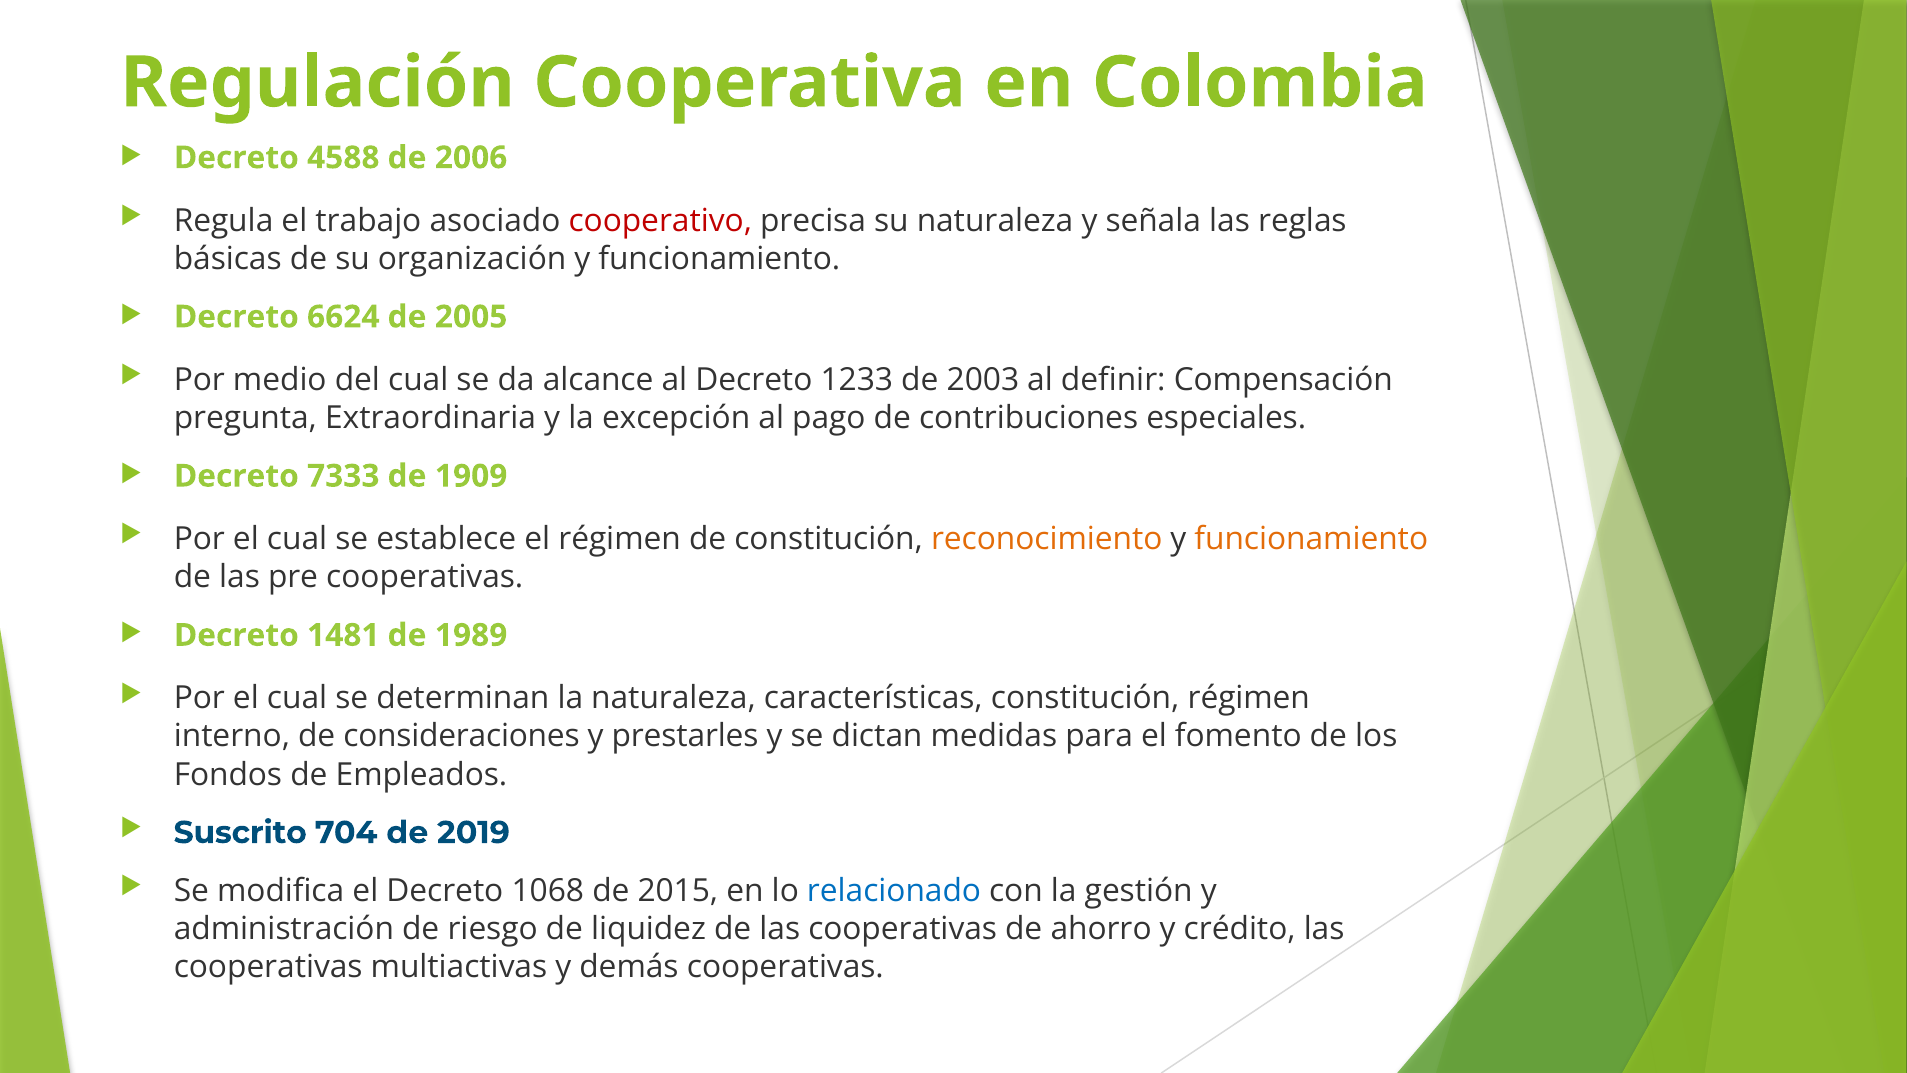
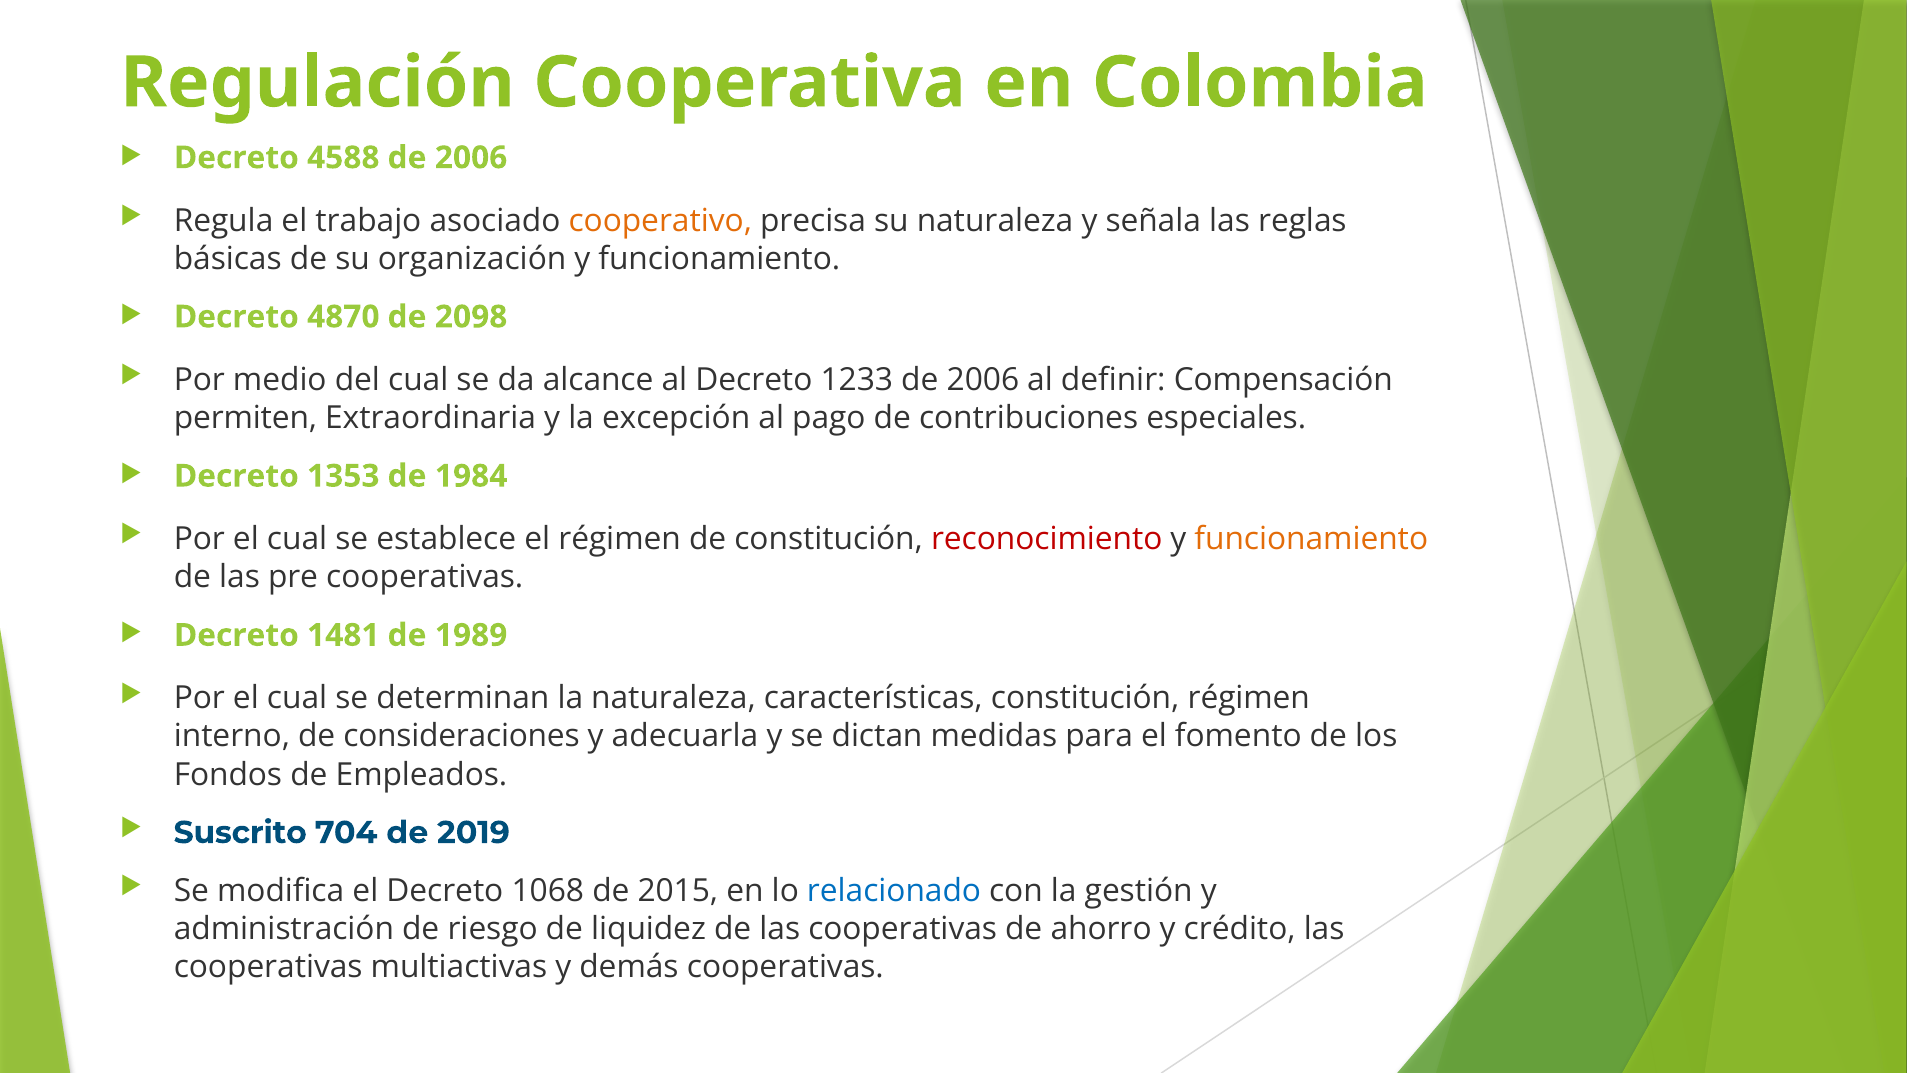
cooperativo colour: red -> orange
6624: 6624 -> 4870
2005: 2005 -> 2098
1233 de 2003: 2003 -> 2006
pregunta: pregunta -> permiten
7333: 7333 -> 1353
1909: 1909 -> 1984
reconocimiento colour: orange -> red
prestarles: prestarles -> adecuarla
